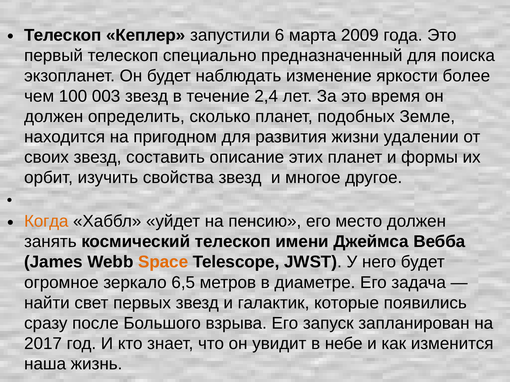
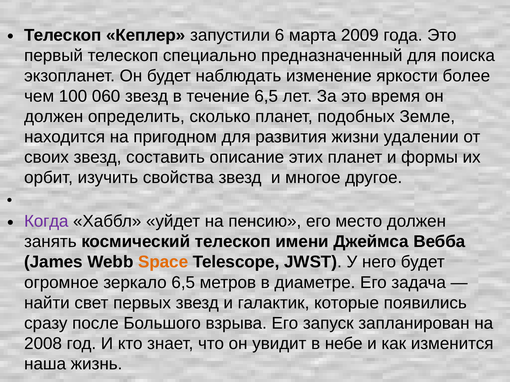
003: 003 -> 060
течение 2,4: 2,4 -> 6,5
Когда colour: orange -> purple
2017: 2017 -> 2008
